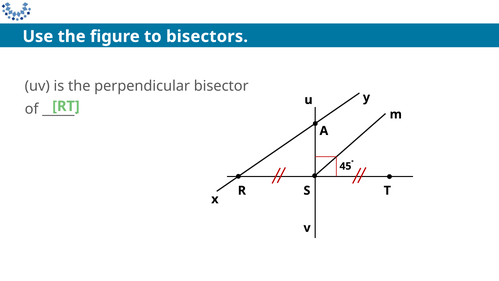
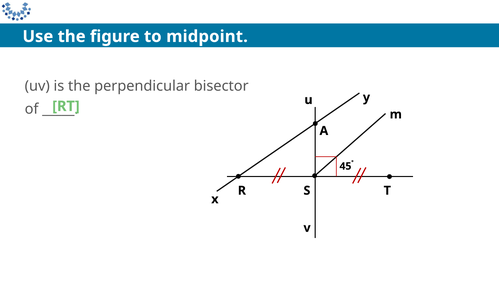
bisectors: bisectors -> midpoint
